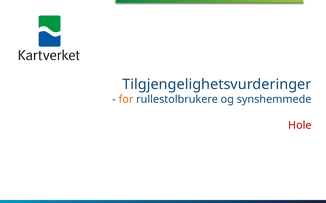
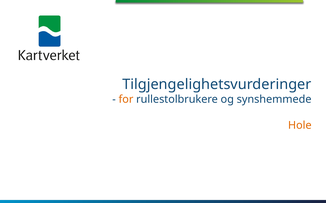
Hole colour: red -> orange
